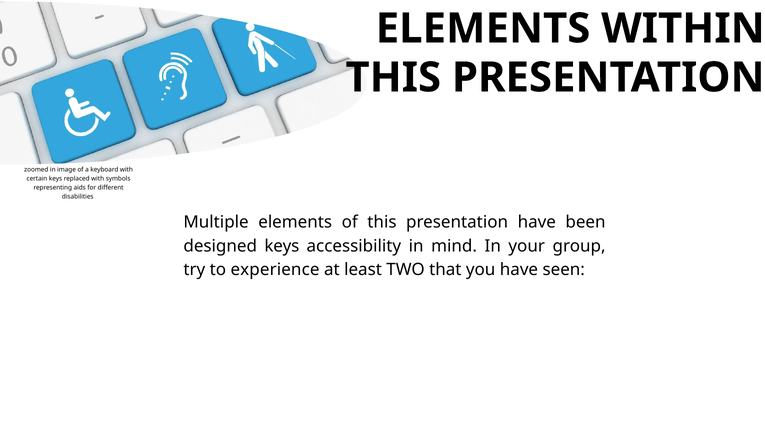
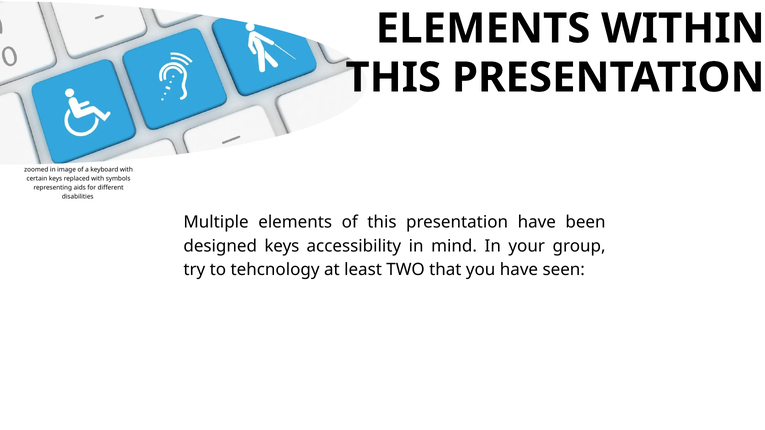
experience: experience -> tehcnology
